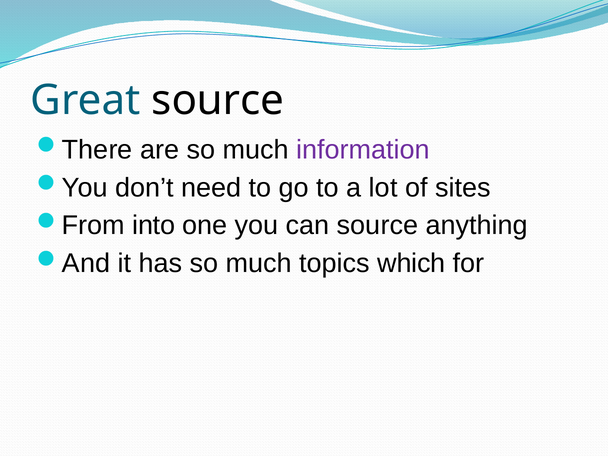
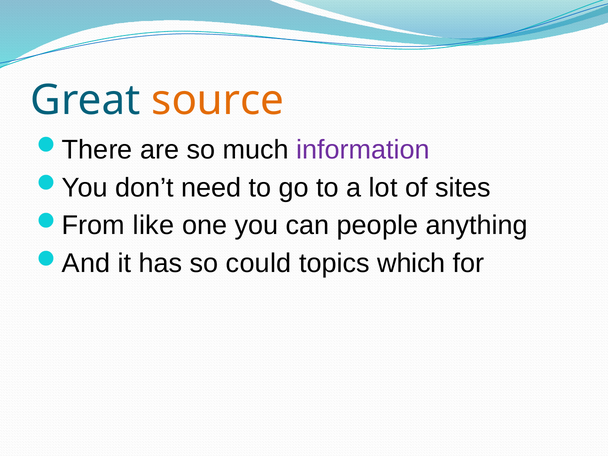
source at (218, 100) colour: black -> orange
into: into -> like
can source: source -> people
has so much: much -> could
